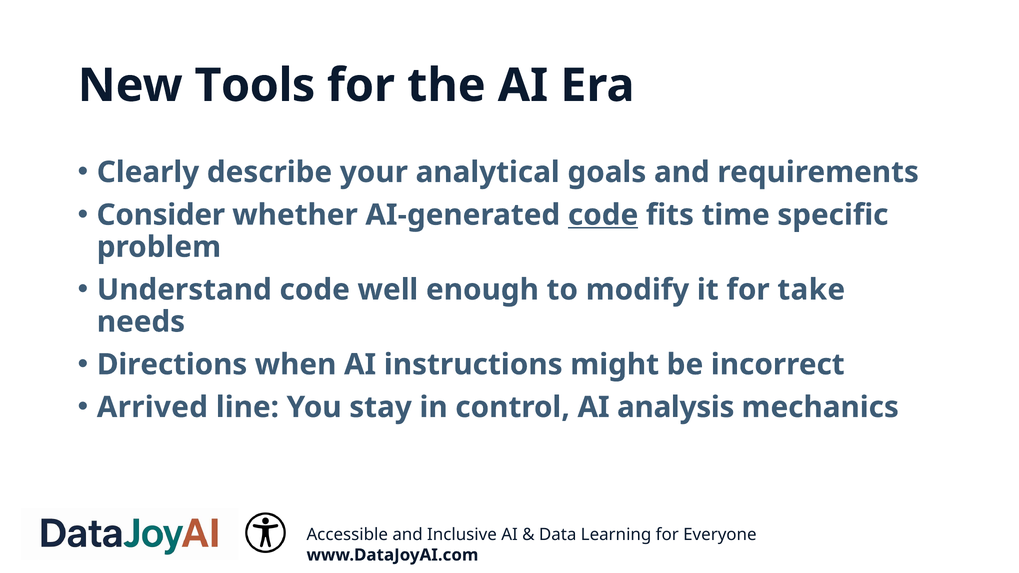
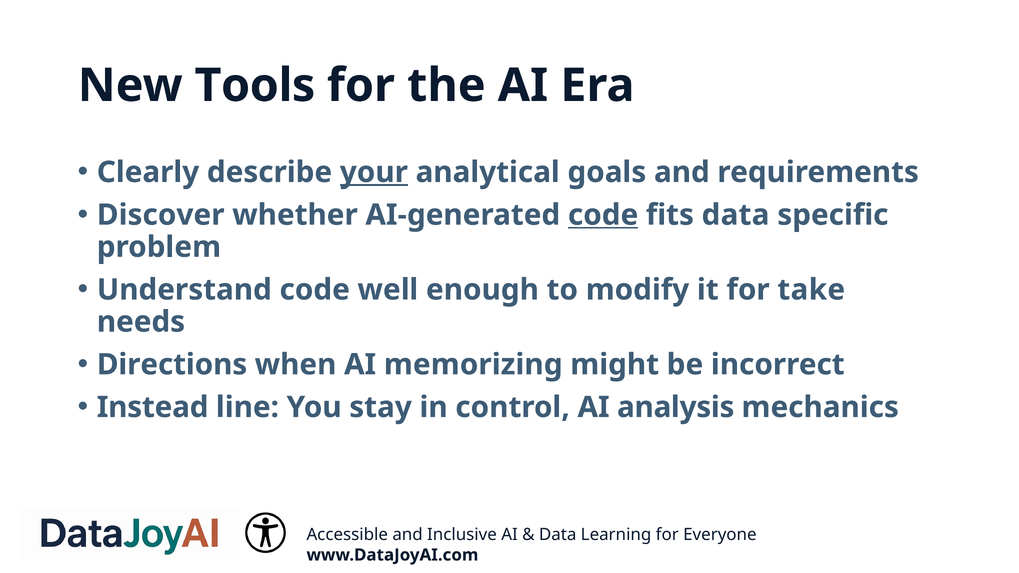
your underline: none -> present
Consider: Consider -> Discover
fits time: time -> data
instructions: instructions -> memorizing
Arrived: Arrived -> Instead
